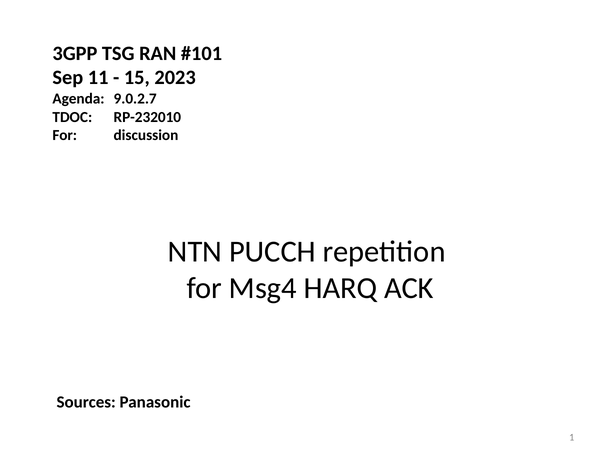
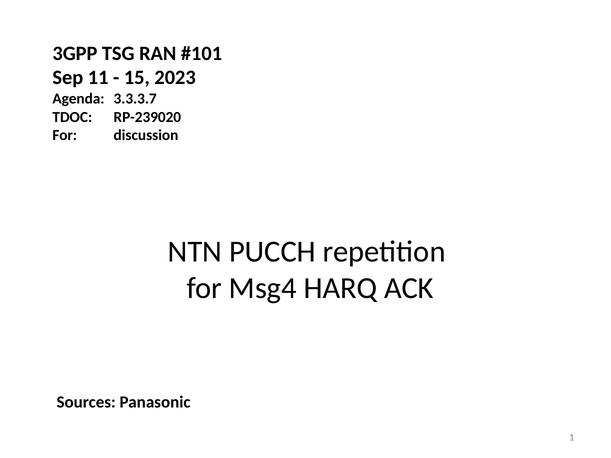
9.0.2.7: 9.0.2.7 -> 3.3.3.7
RP-232010: RP-232010 -> RP-239020
